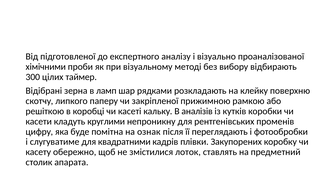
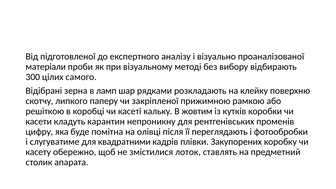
хімічними: хімічними -> матеріали
таймер: таймер -> самого
аналізів: аналізів -> жовтим
круглими: круглими -> карантин
ознак: ознак -> олівці
